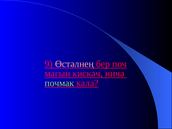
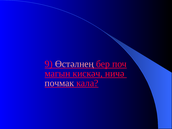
почмак colour: light green -> pink
